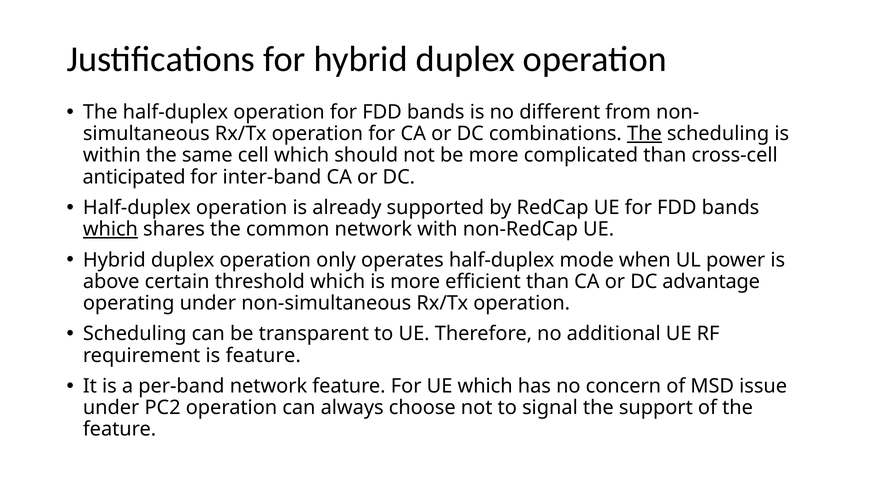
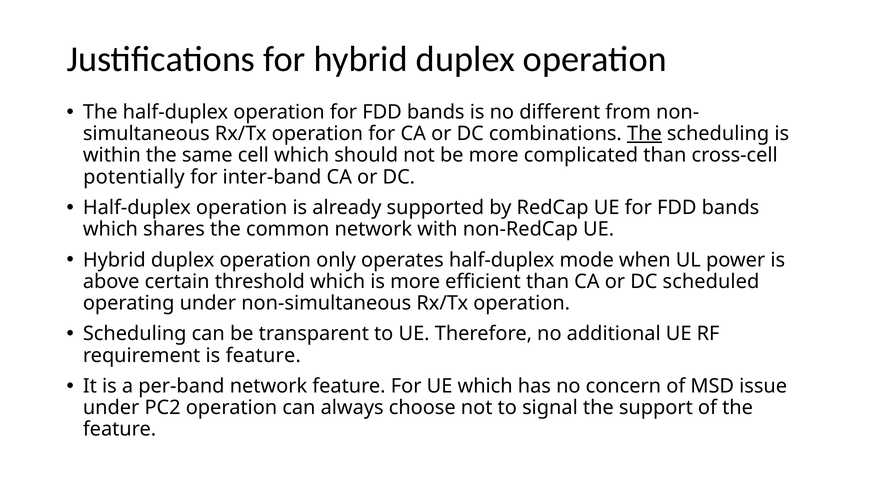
anticipated: anticipated -> potentially
which at (110, 229) underline: present -> none
advantage: advantage -> scheduled
